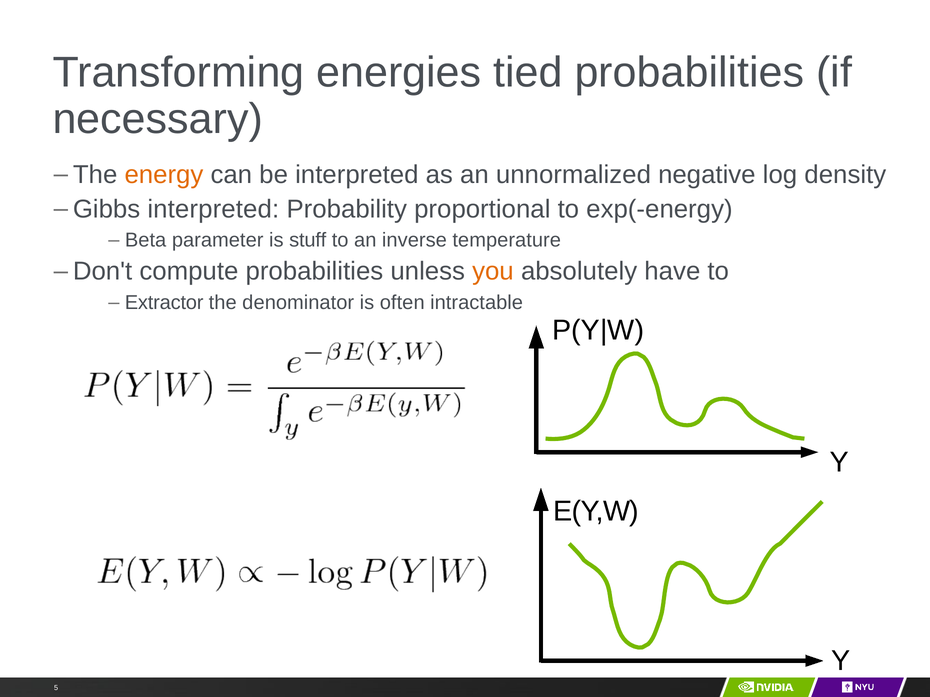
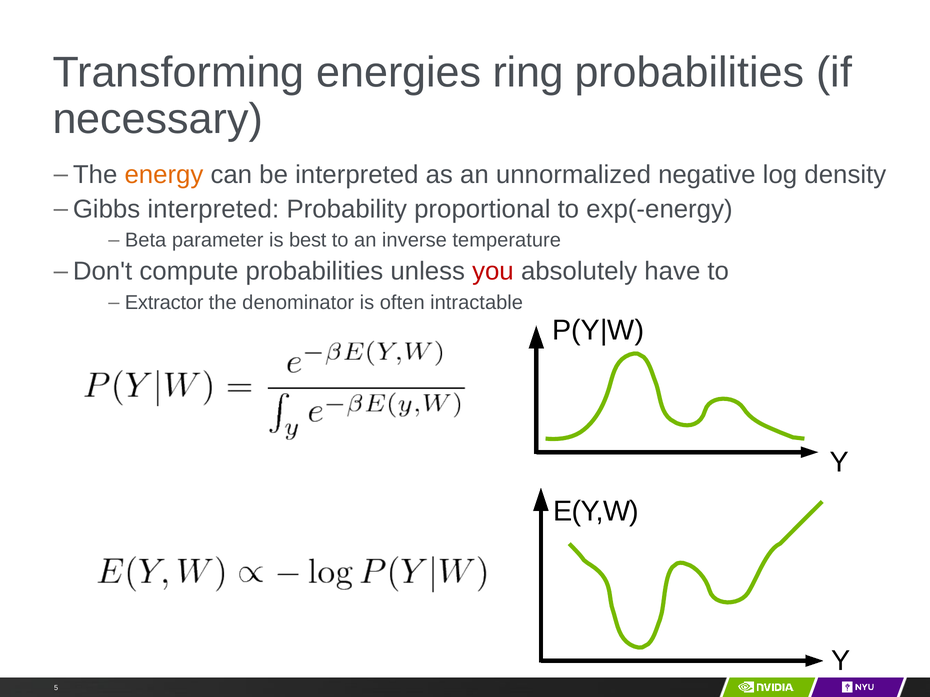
tied: tied -> ring
stuff: stuff -> best
you colour: orange -> red
